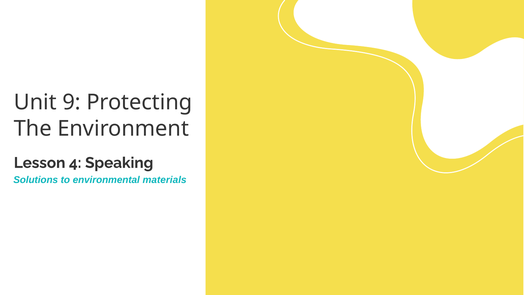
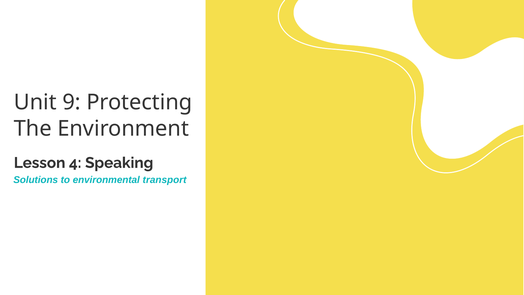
materials: materials -> transport
